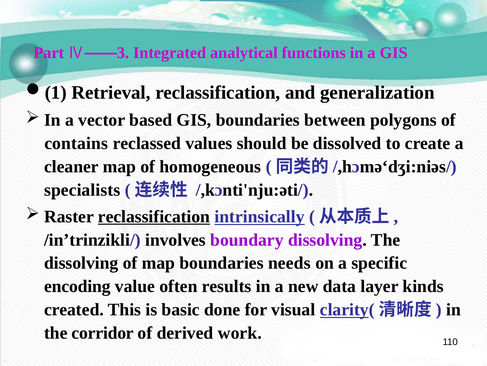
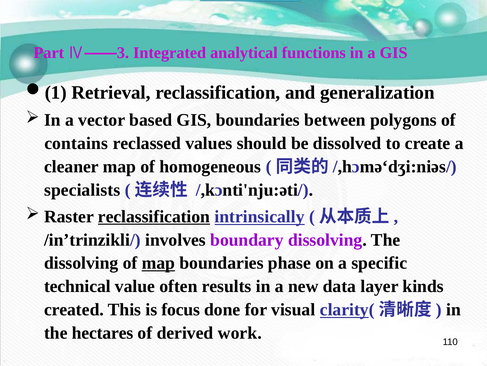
map at (158, 263) underline: none -> present
needs: needs -> phase
encoding: encoding -> technical
basic: basic -> focus
corridor: corridor -> hectares
